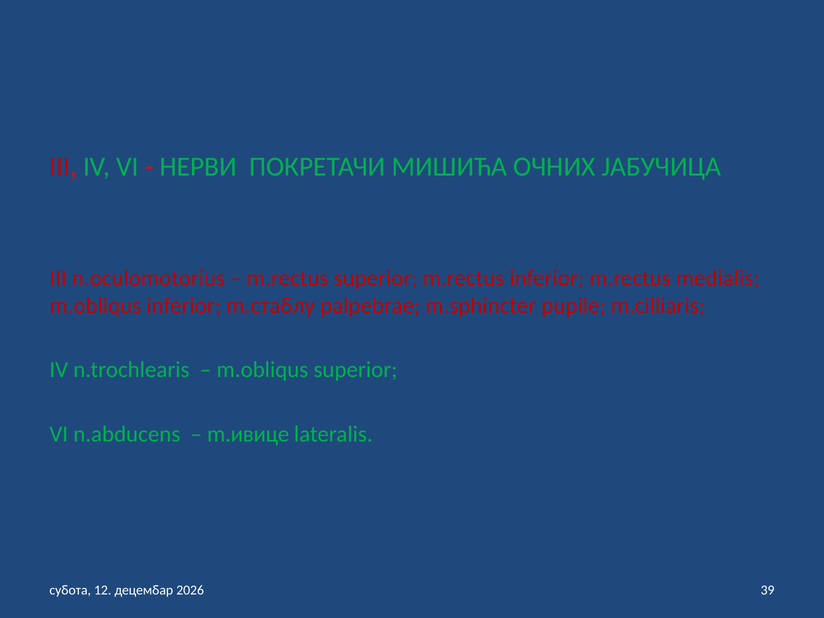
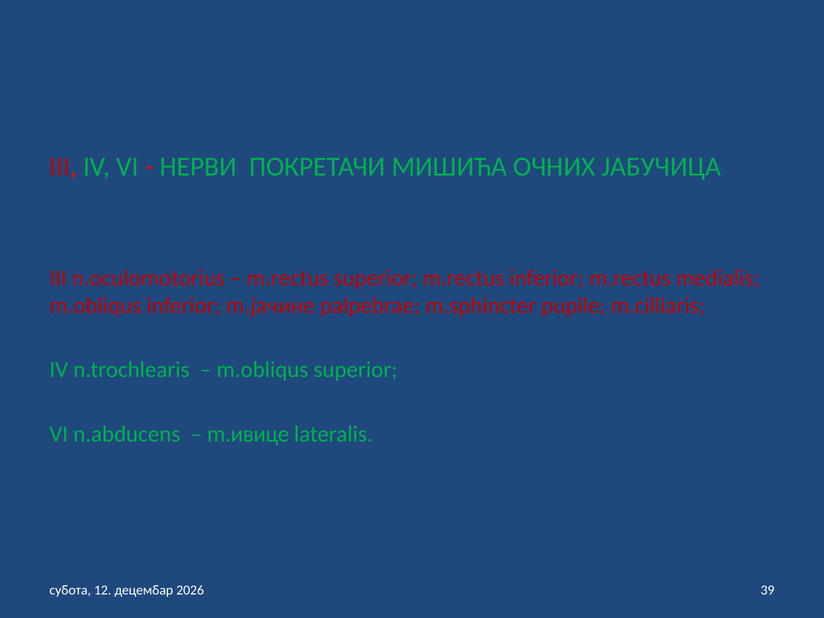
m.стаблу: m.стаблу -> m.јачине
